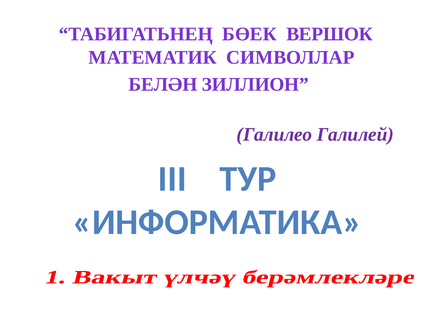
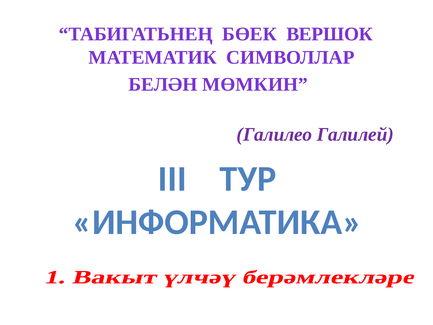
ЗИЛЛИОН: ЗИЛЛИОН -> МӨМКИН
